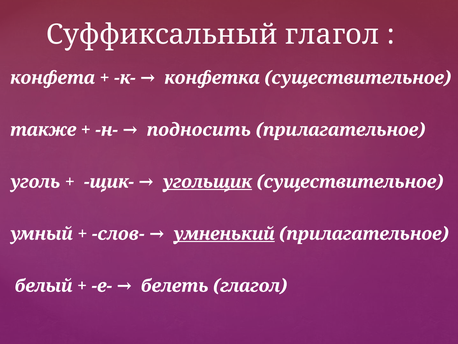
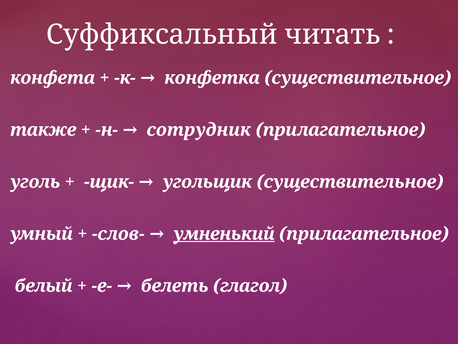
Суффиксальный глагол: глагол -> читать
подносить: подносить -> сотрудник
угольщик underline: present -> none
